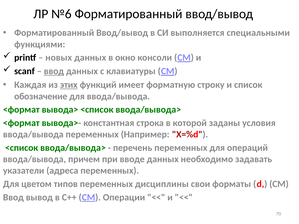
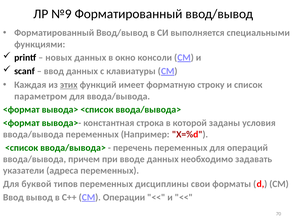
№6: №6 -> №9
ввод at (54, 71) underline: present -> none
обозначение: обозначение -> параметром
цветом: цветом -> буквой
